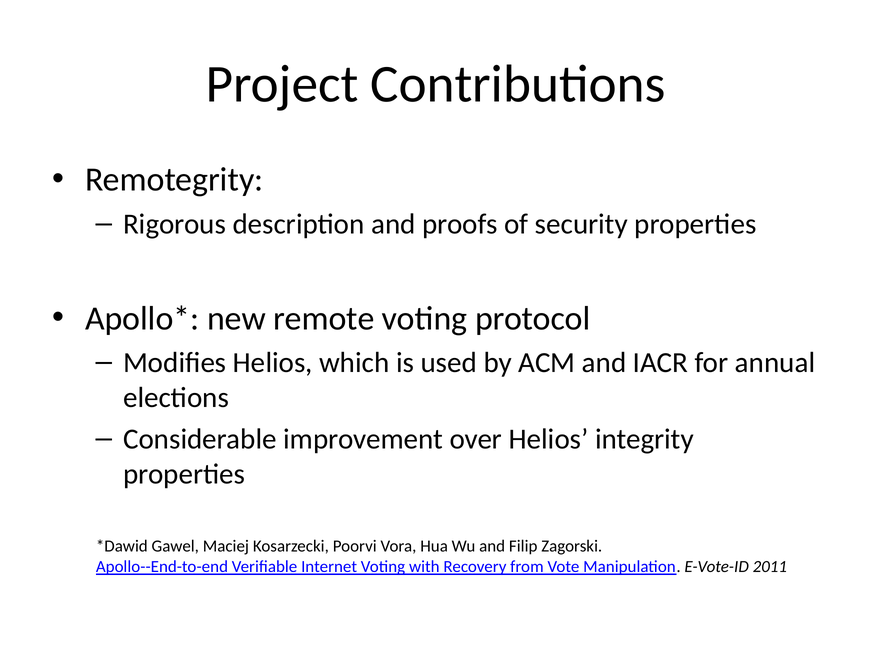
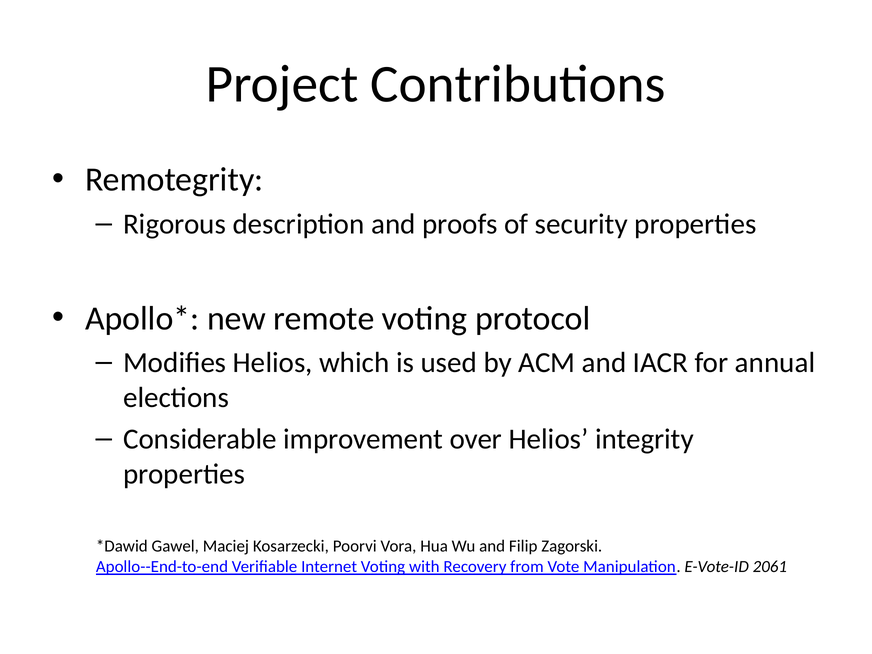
2011: 2011 -> 2061
